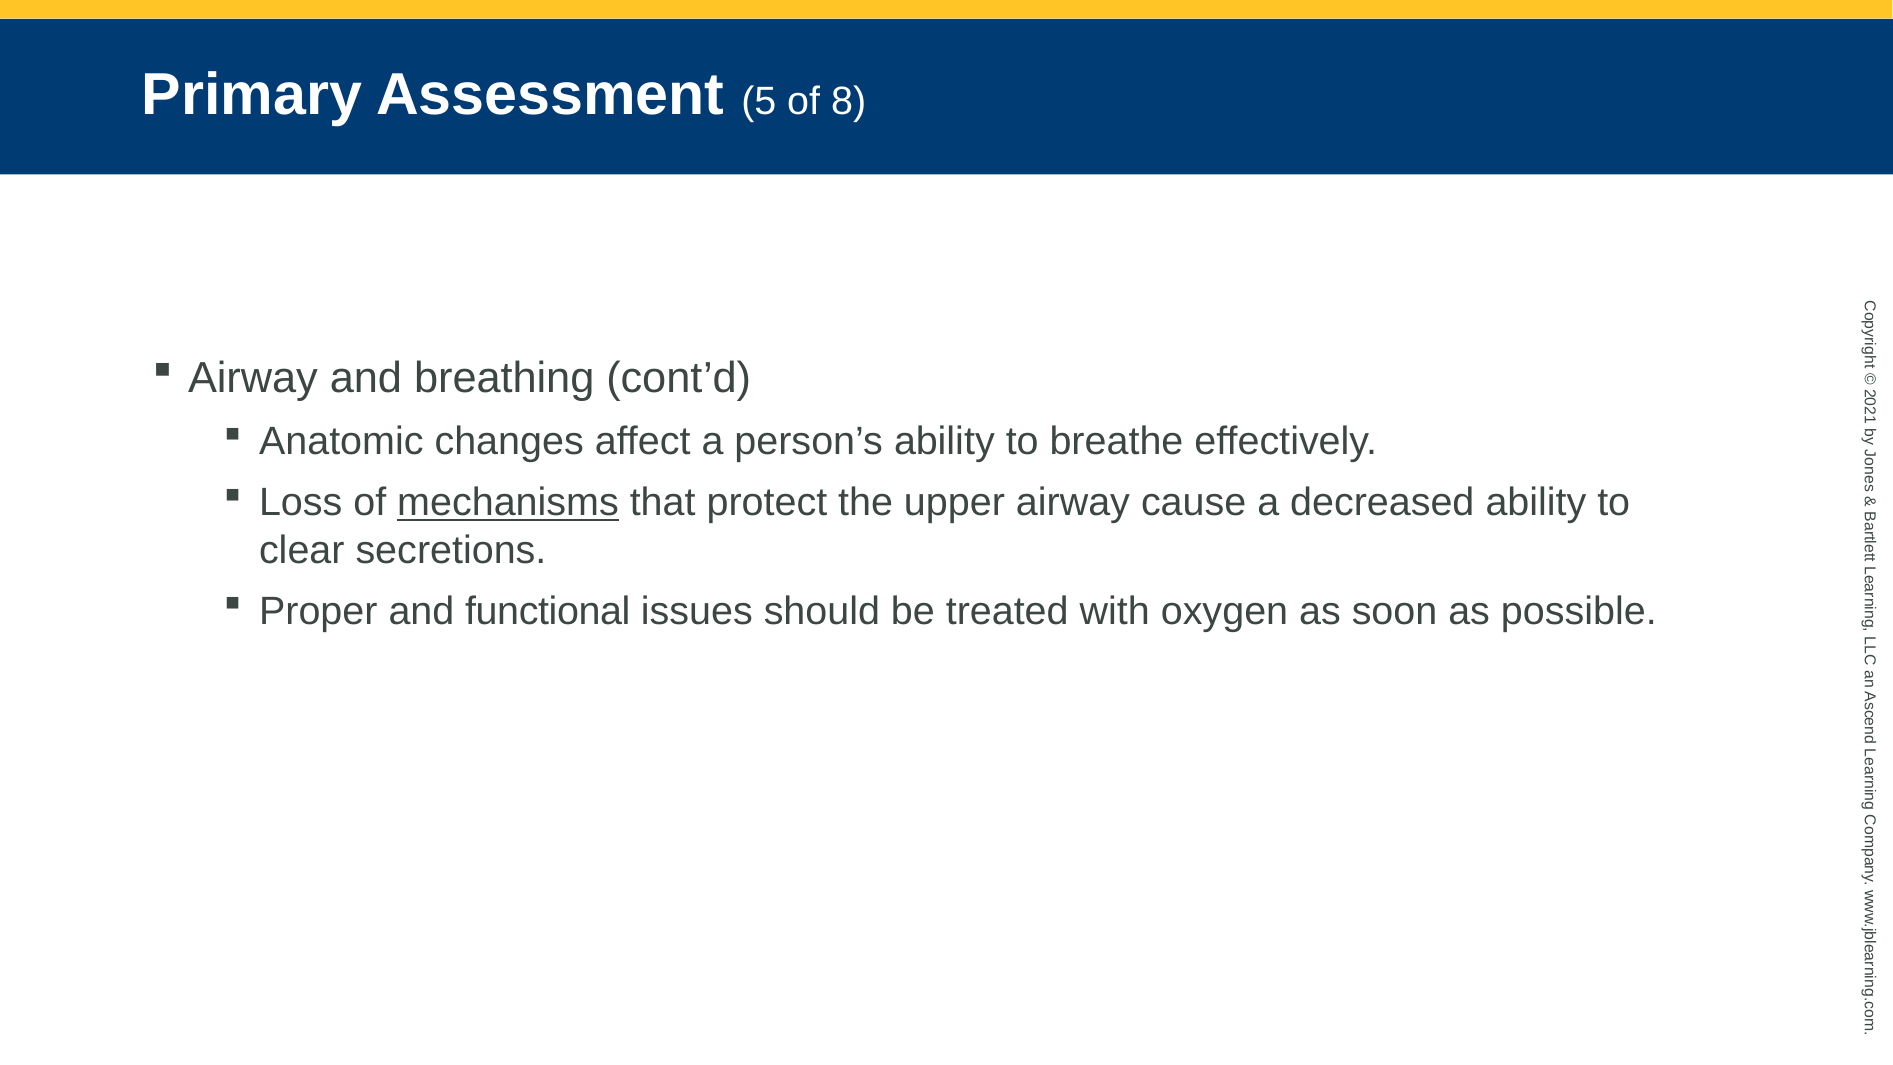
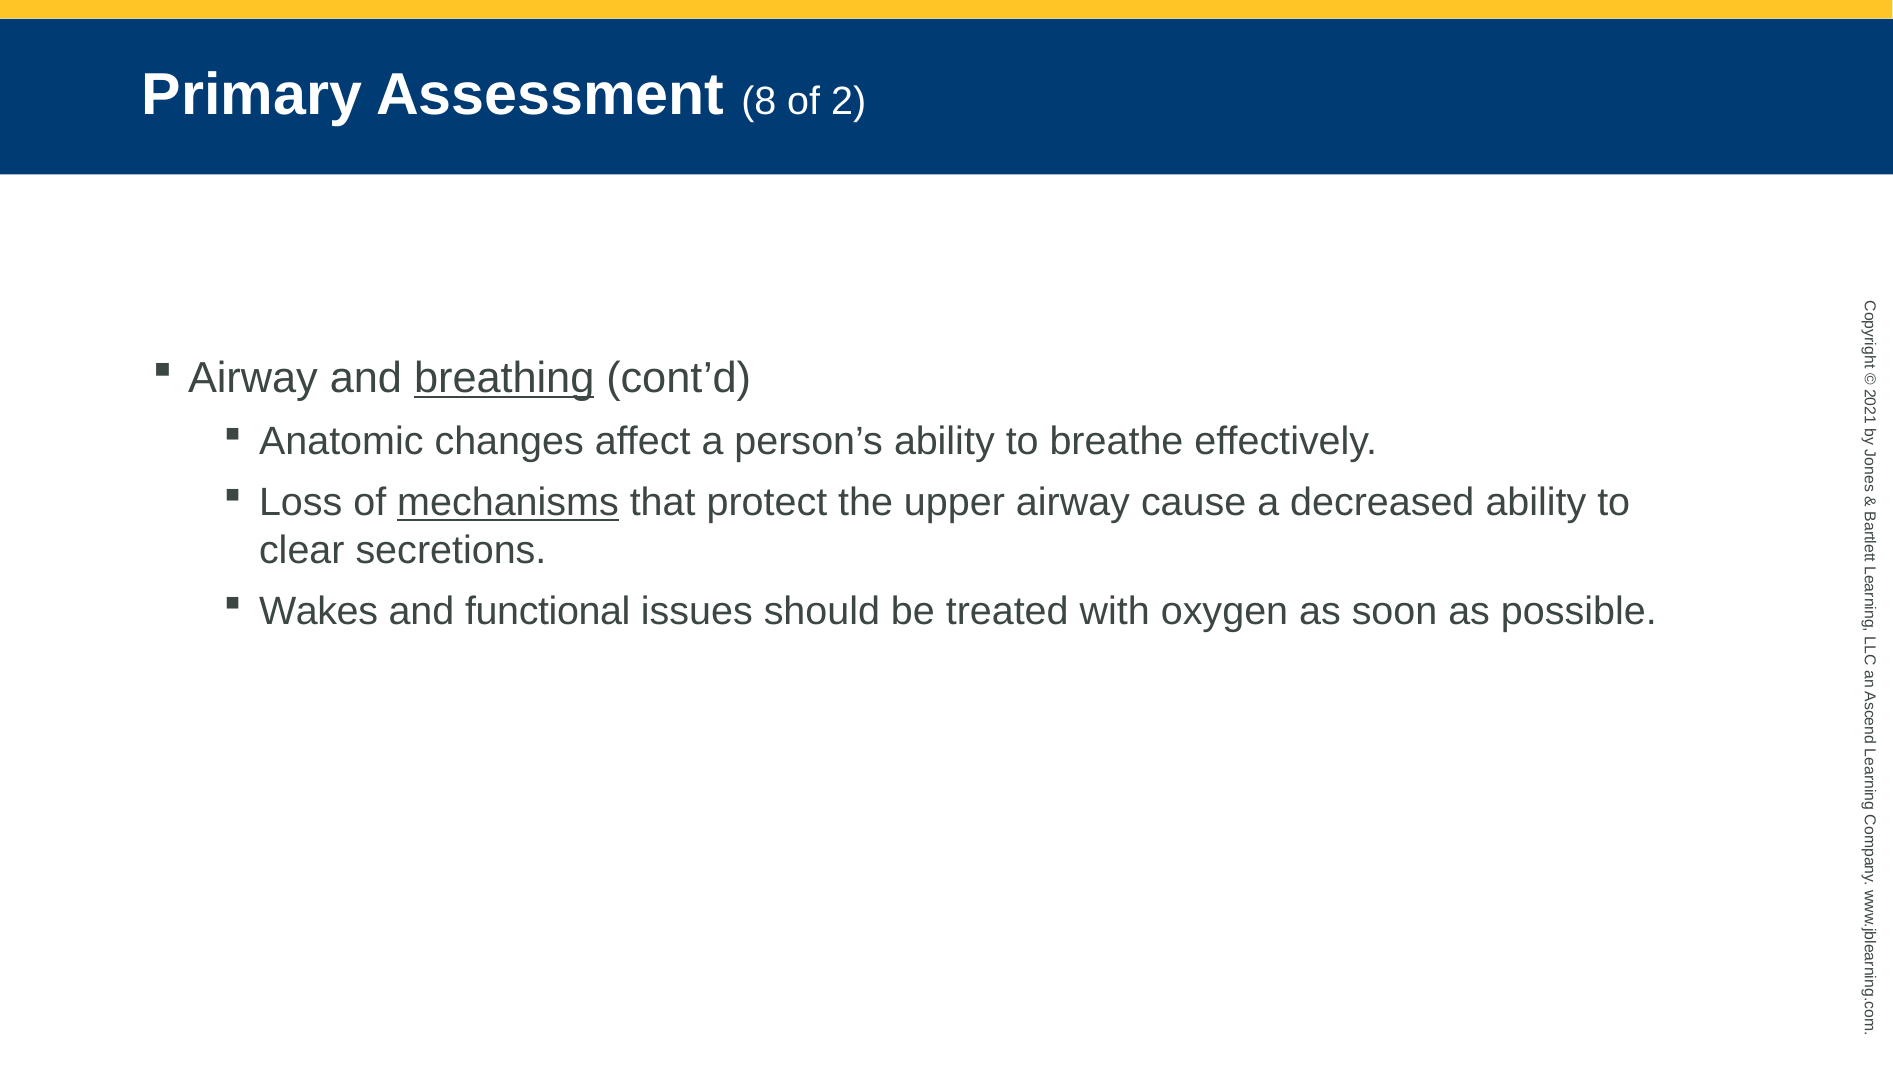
5: 5 -> 8
of 8: 8 -> 2
breathing underline: none -> present
Proper: Proper -> Wakes
